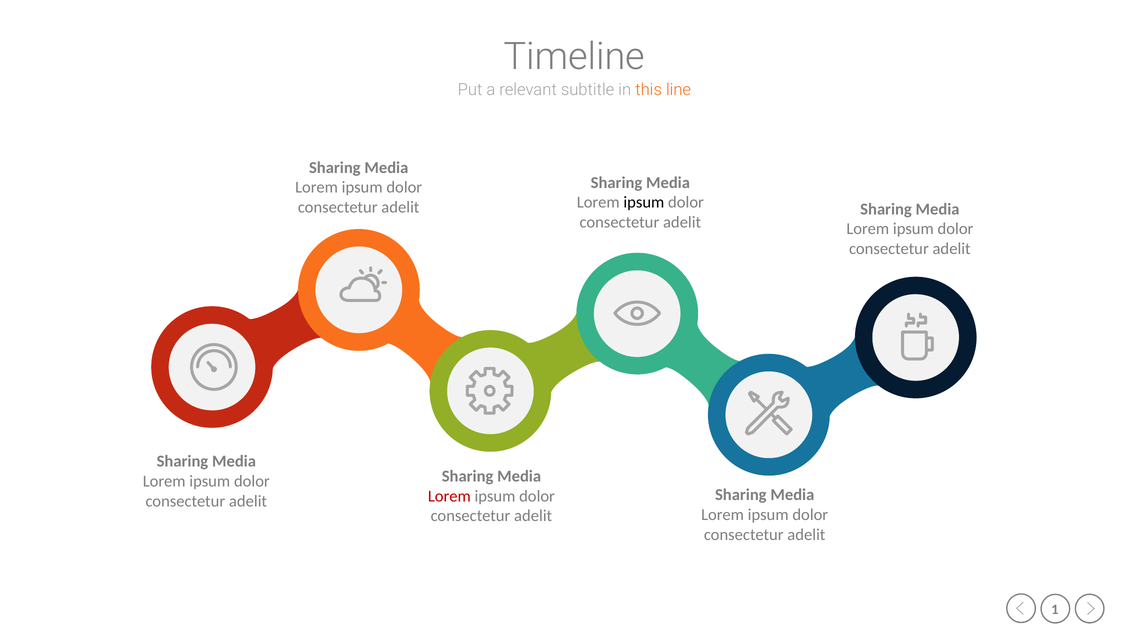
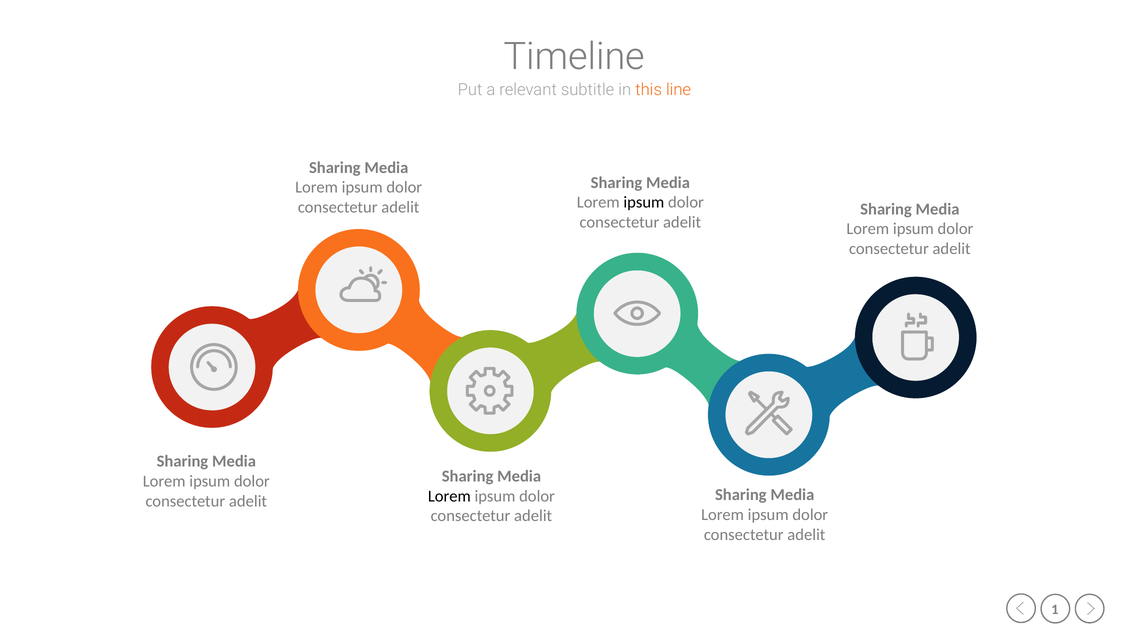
Lorem at (449, 496) colour: red -> black
